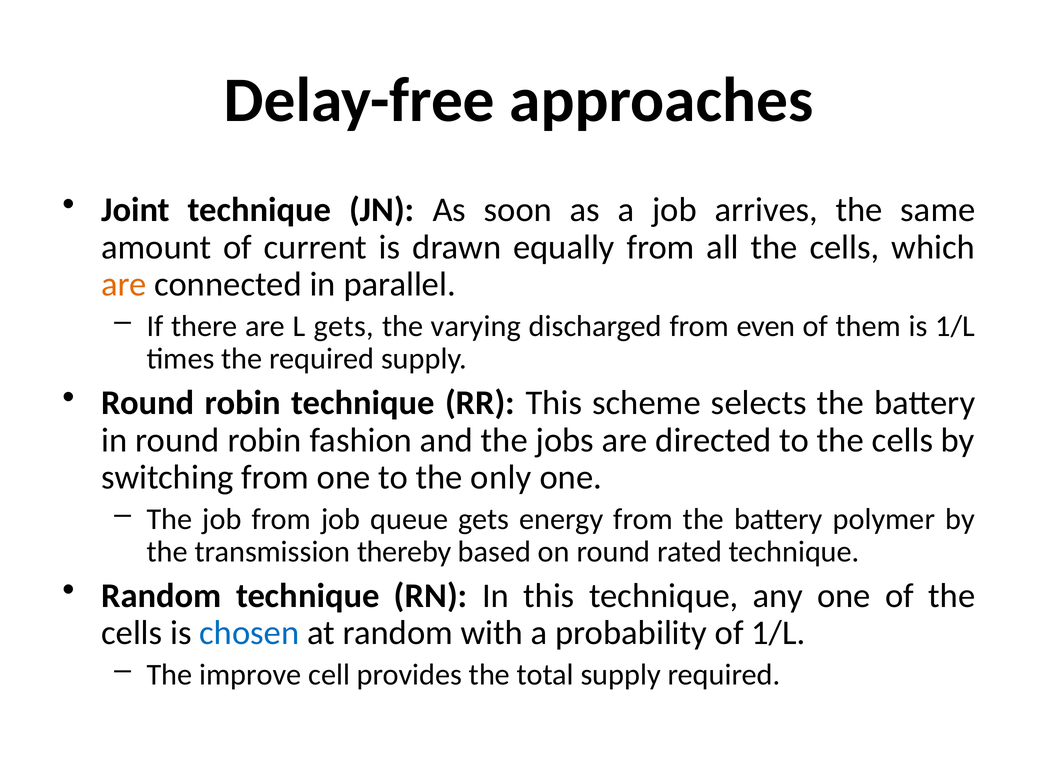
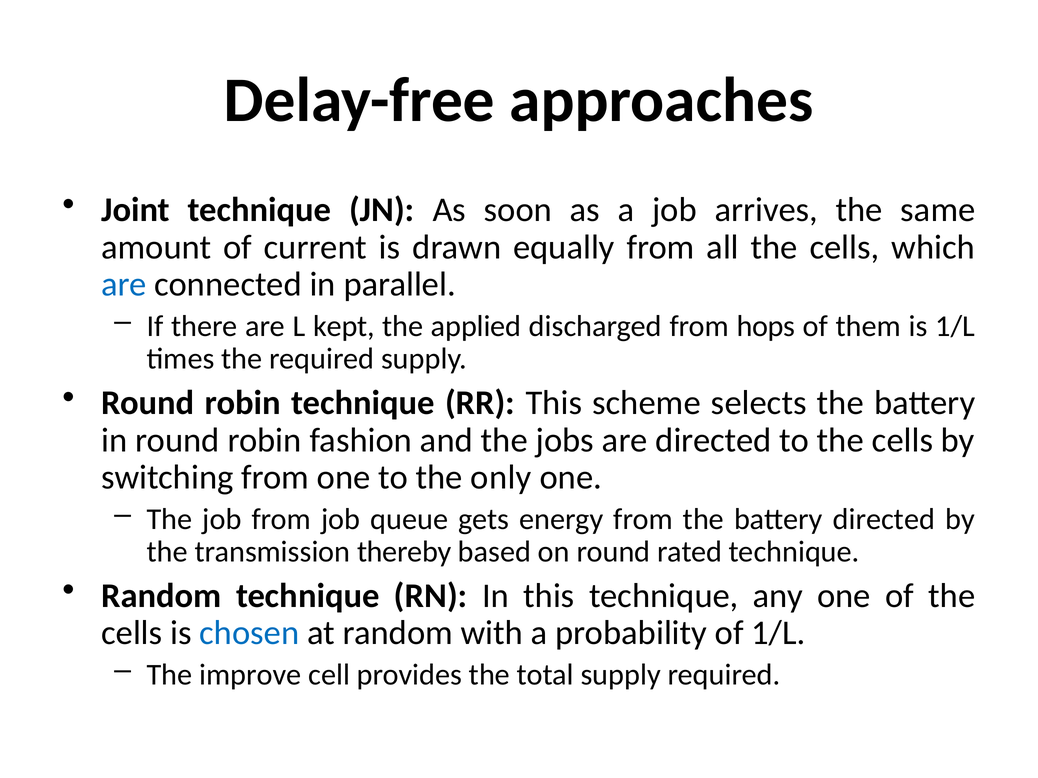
are at (124, 285) colour: orange -> blue
L gets: gets -> kept
varying: varying -> applied
even: even -> hops
battery polymer: polymer -> directed
